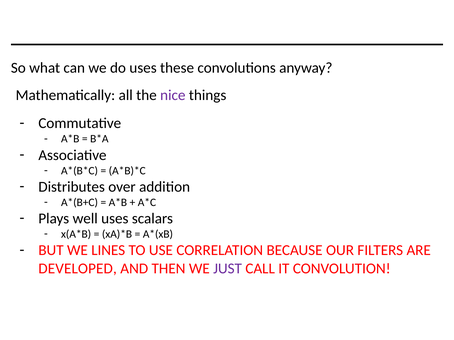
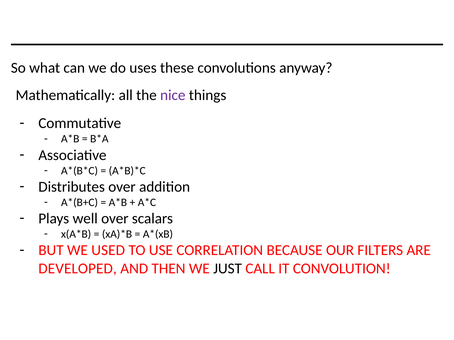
well uses: uses -> over
LINES: LINES -> USED
JUST colour: purple -> black
